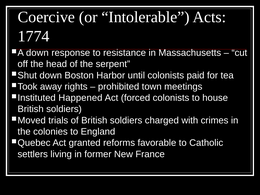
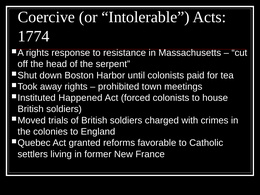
down at (37, 53): down -> rights
